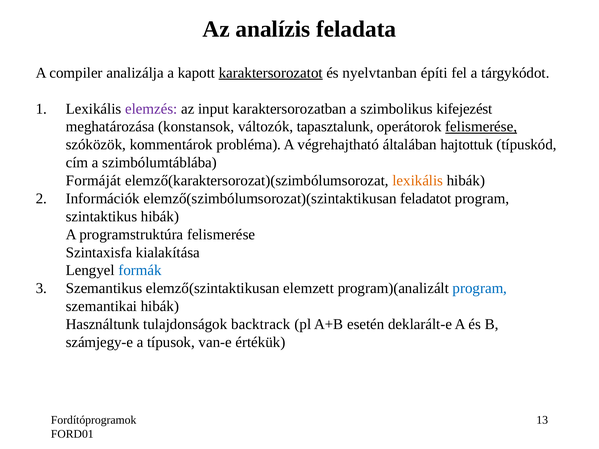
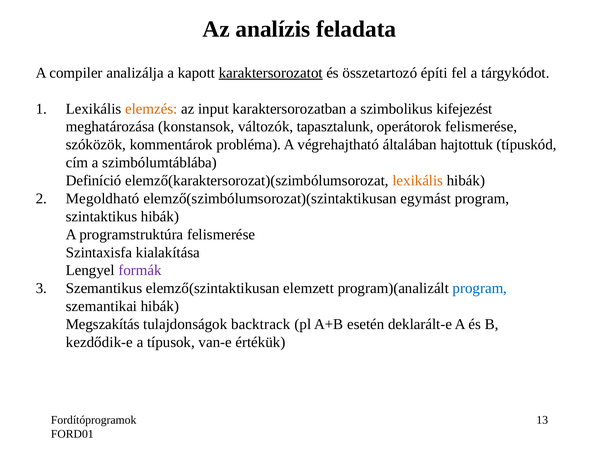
nyelvtanban: nyelvtanban -> összetartozó
elemzés colour: purple -> orange
felismerése at (481, 127) underline: present -> none
Formáját: Formáját -> Definíció
Információk: Információk -> Megoldható
feladatot: feladatot -> egymást
formák colour: blue -> purple
Használtunk: Használtunk -> Megszakítás
számjegy-e: számjegy-e -> kezdődik-e
